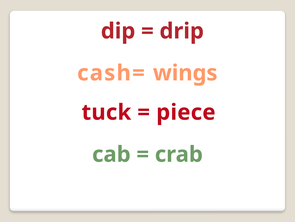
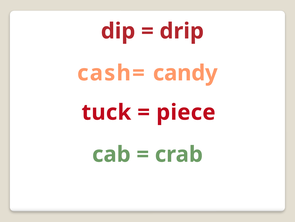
wings: wings -> candy
